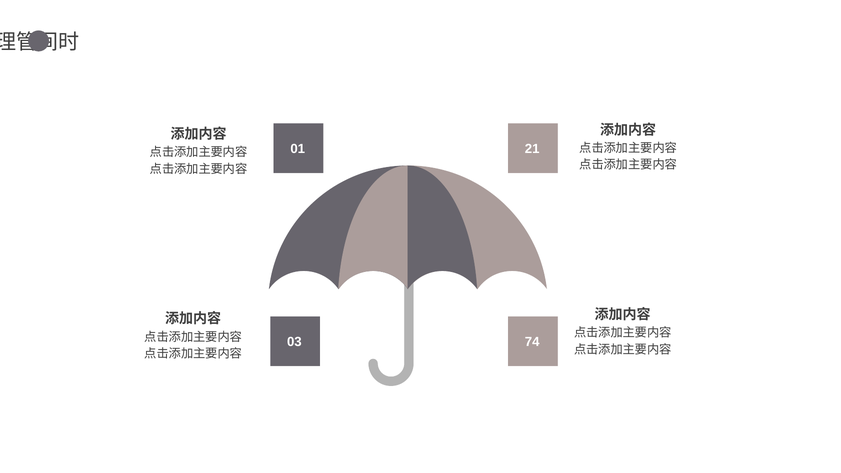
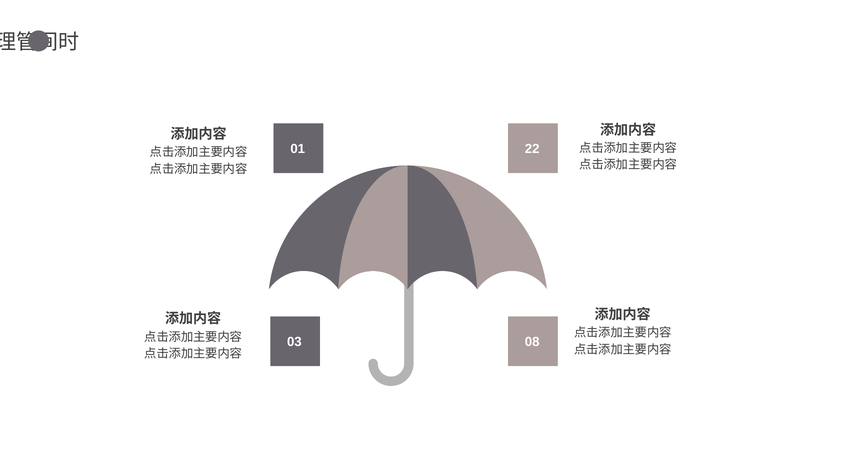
21: 21 -> 22
74: 74 -> 08
